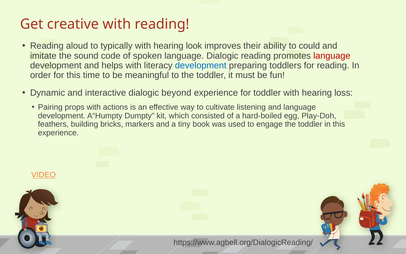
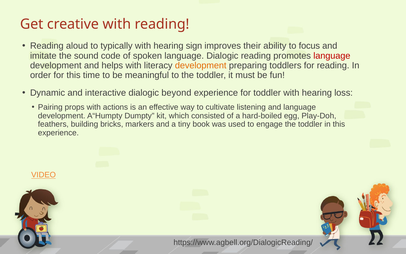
look: look -> sign
could: could -> focus
development at (201, 65) colour: blue -> orange
